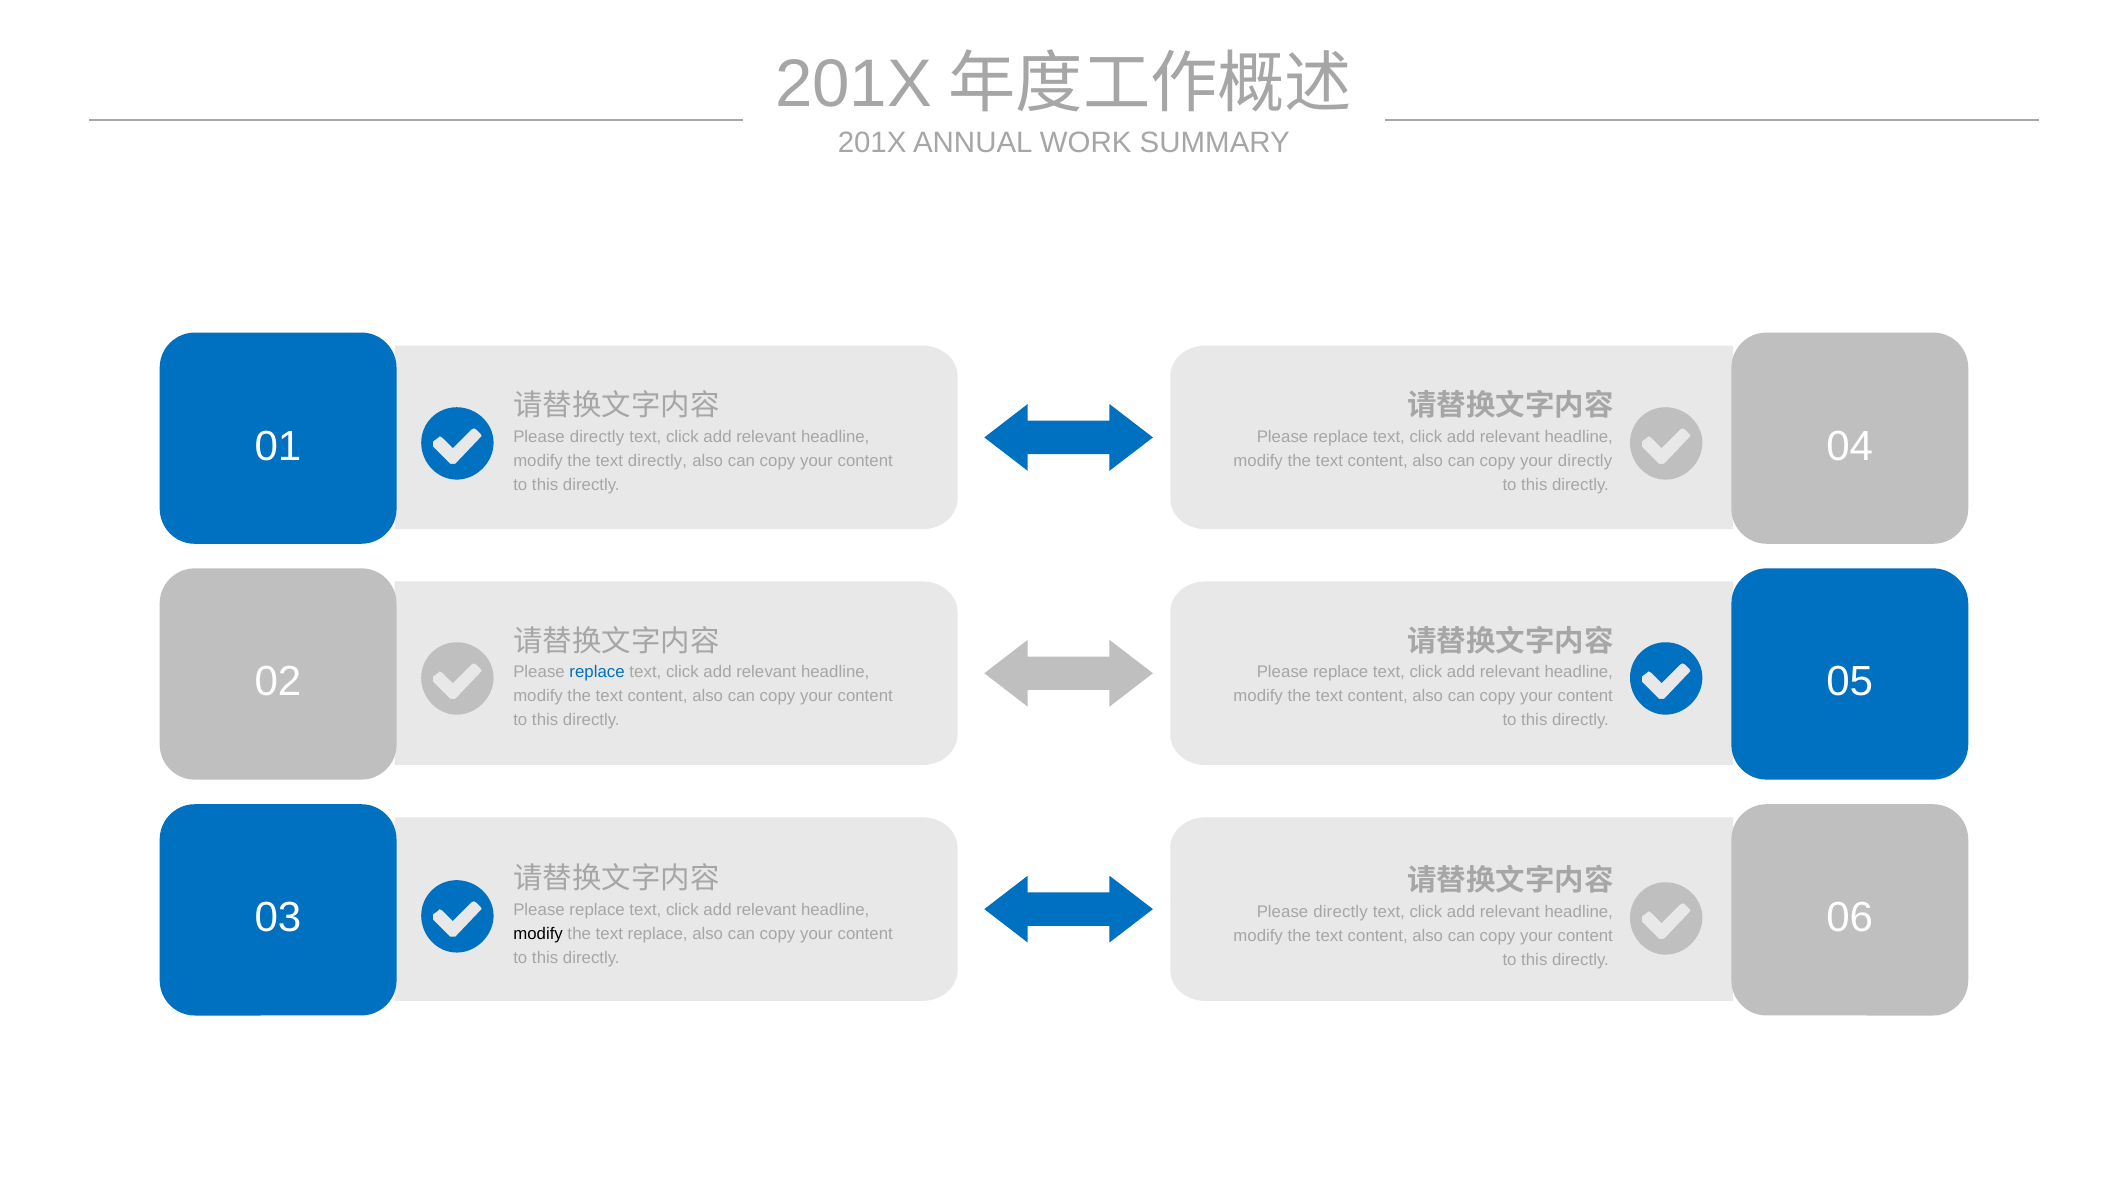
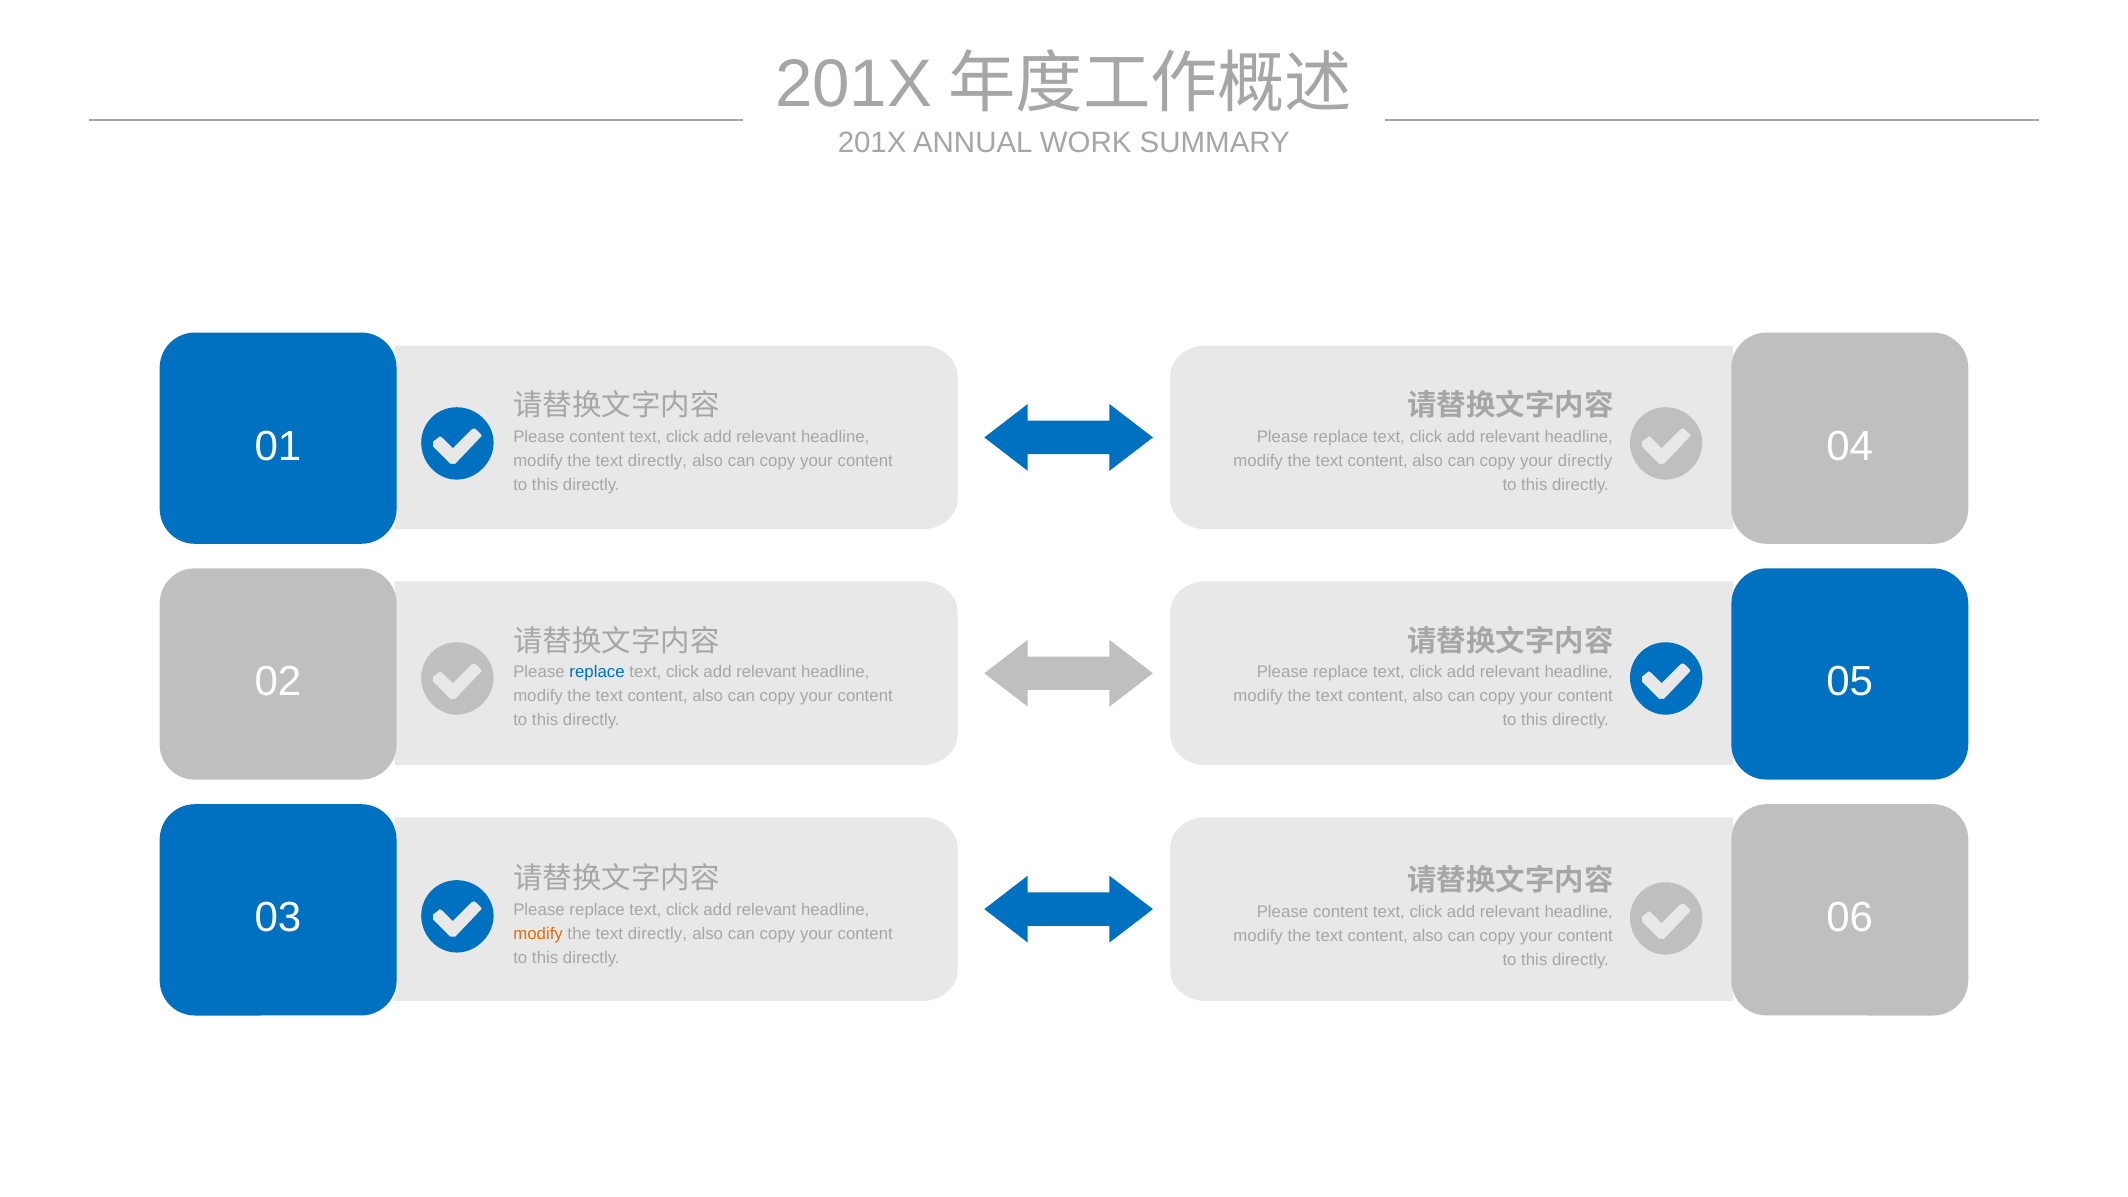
directly at (597, 437): directly -> content
directly at (1341, 912): directly -> content
modify at (538, 934) colour: black -> orange
replace at (658, 934): replace -> directly
